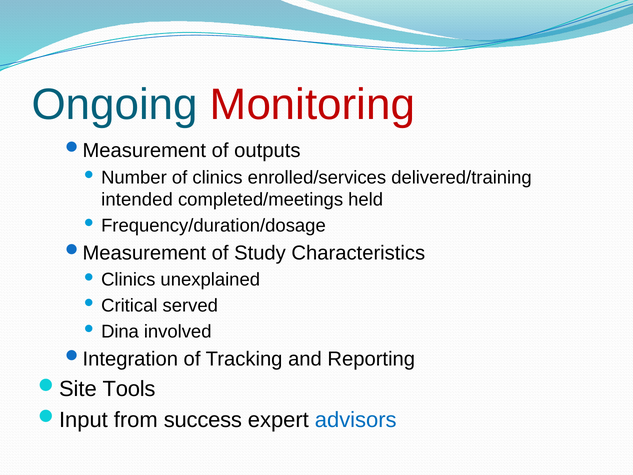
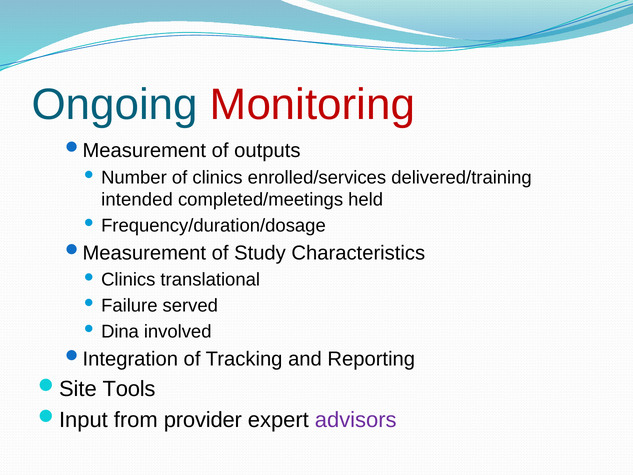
unexplained: unexplained -> translational
Critical: Critical -> Failure
success: success -> provider
advisors colour: blue -> purple
